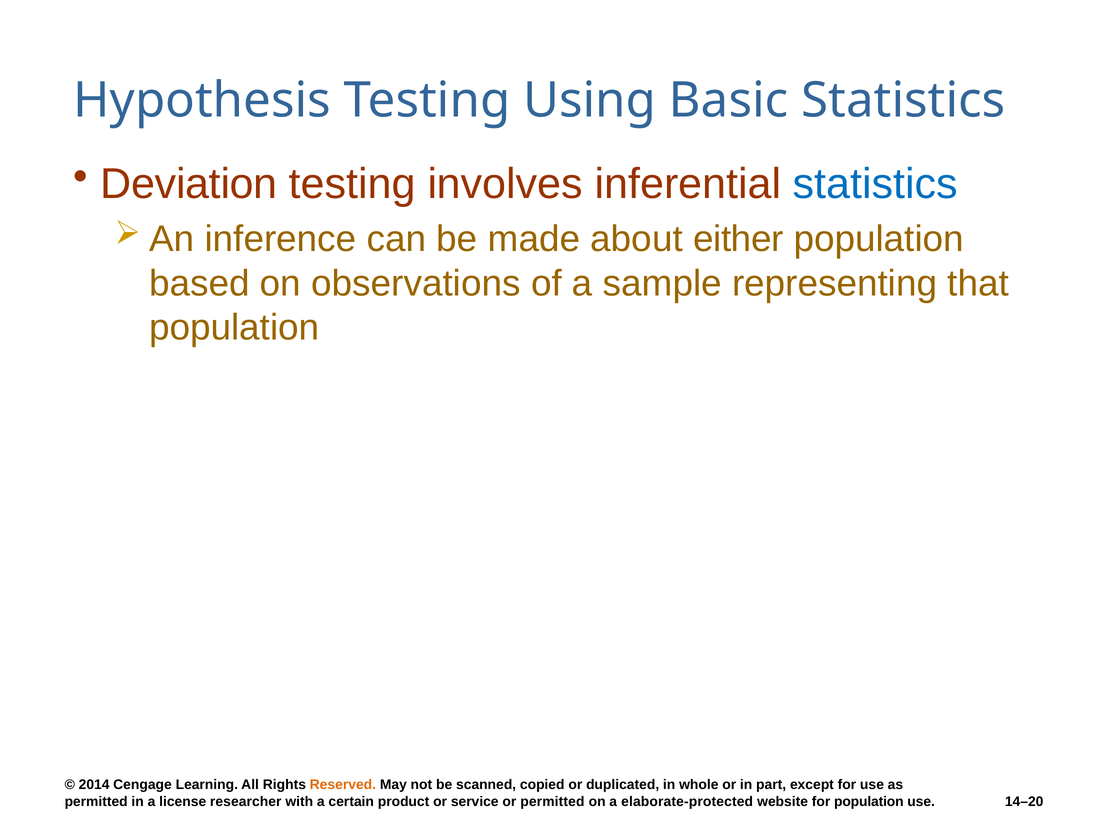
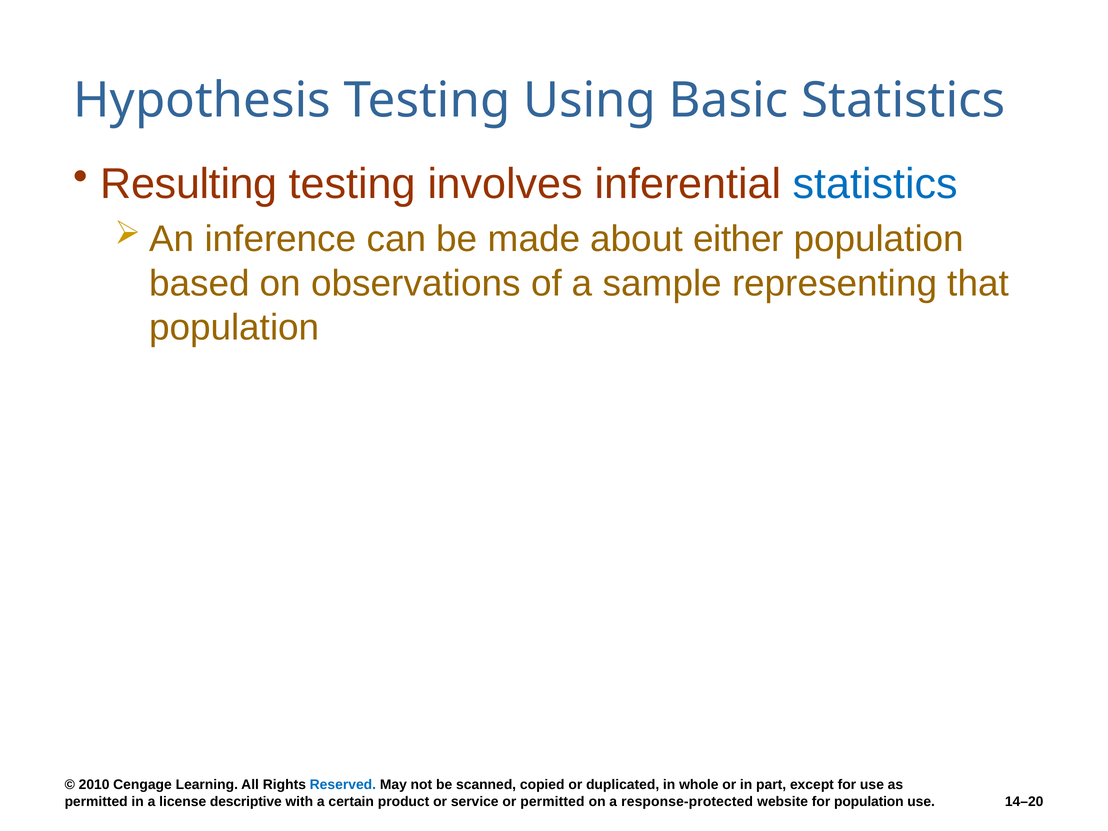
Deviation: Deviation -> Resulting
2014: 2014 -> 2010
Reserved colour: orange -> blue
researcher: researcher -> descriptive
elaborate-protected: elaborate-protected -> response-protected
